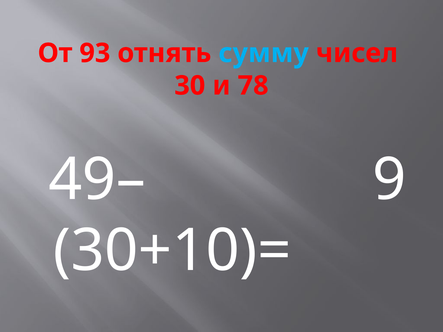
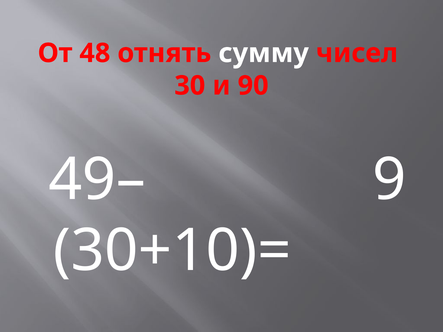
93: 93 -> 48
сумму colour: light blue -> white
78: 78 -> 90
